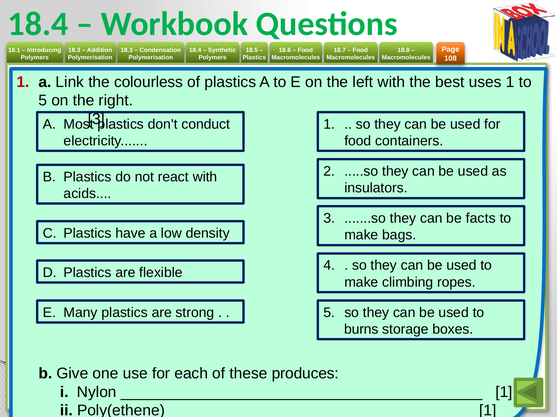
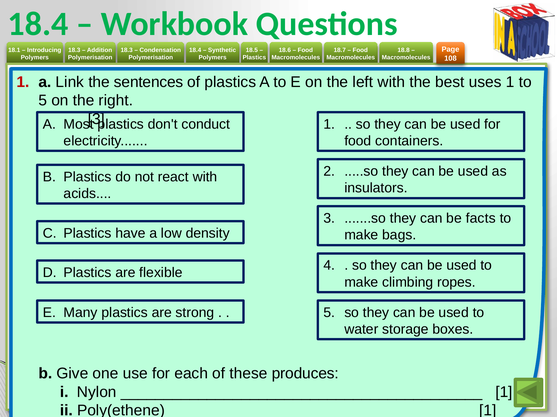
colourless: colourless -> sentences
burns: burns -> water
